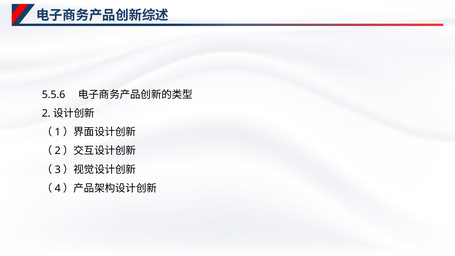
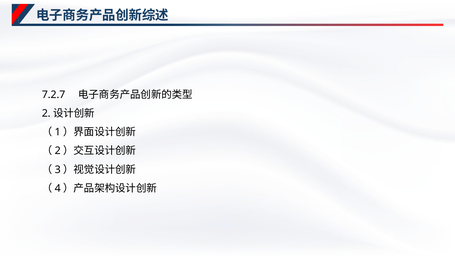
5.5.6: 5.5.6 -> 7.2.7
